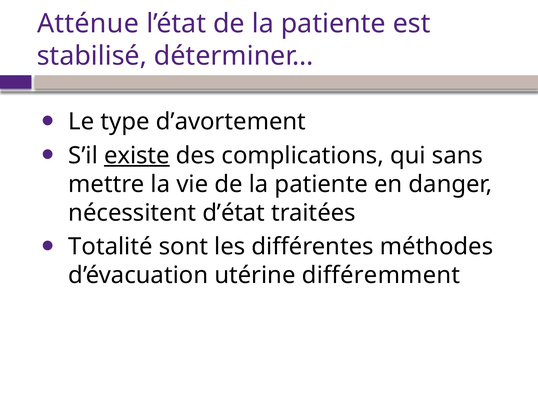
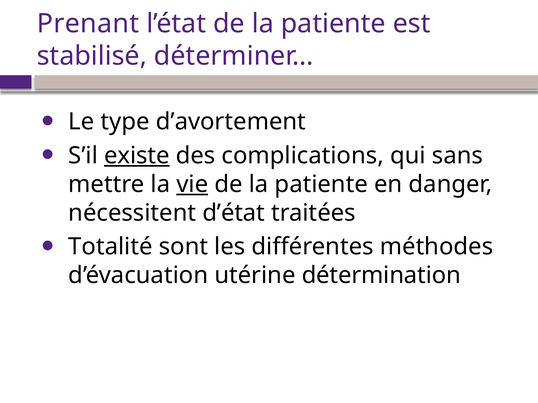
Atténue: Atténue -> Prenant
vie underline: none -> present
différemment: différemment -> détermination
